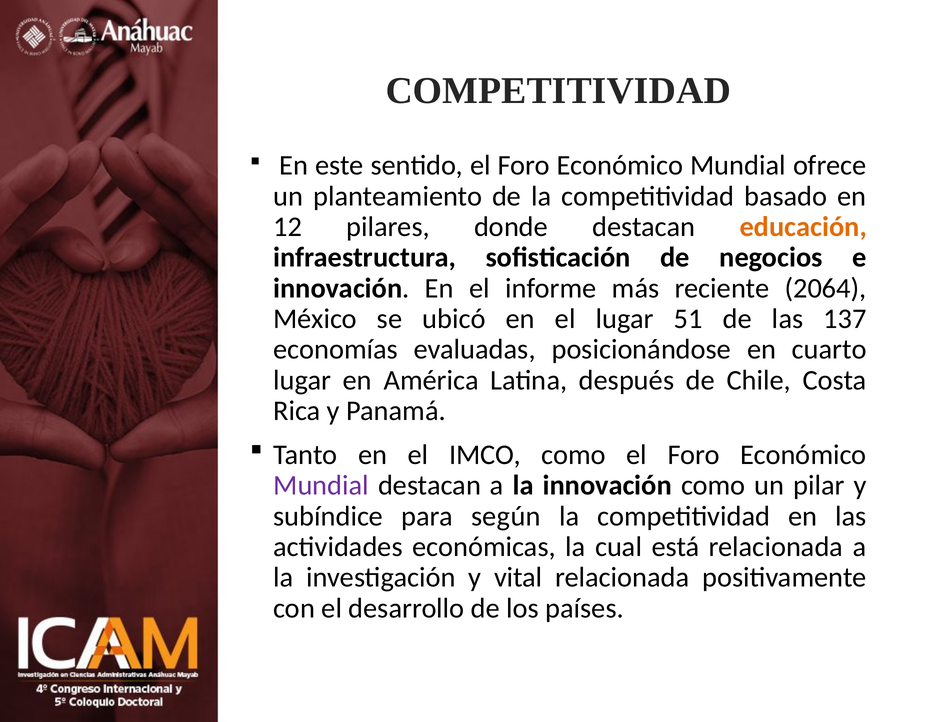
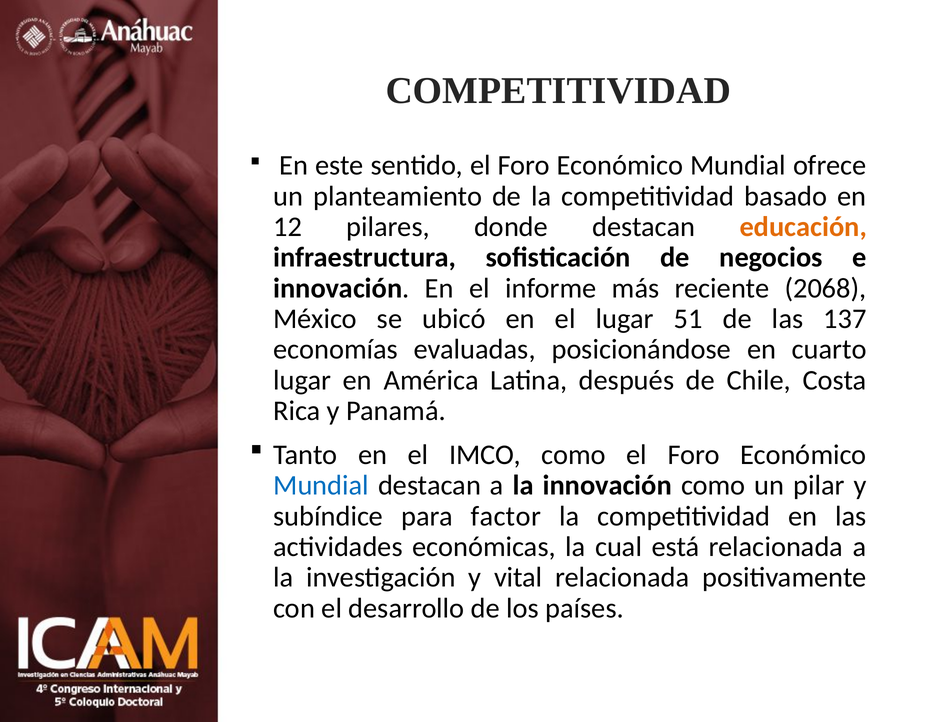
2064: 2064 -> 2068
Mundial at (321, 485) colour: purple -> blue
según: según -> factor
